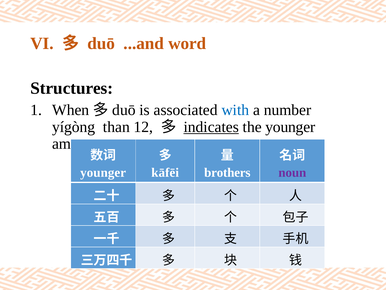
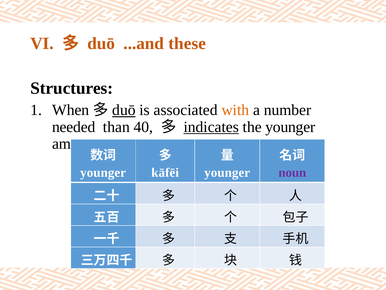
word: word -> these
duō at (124, 110) underline: none -> present
with colour: blue -> orange
yígòng: yígòng -> needed
12: 12 -> 40
brothers at (227, 172): brothers -> younger
